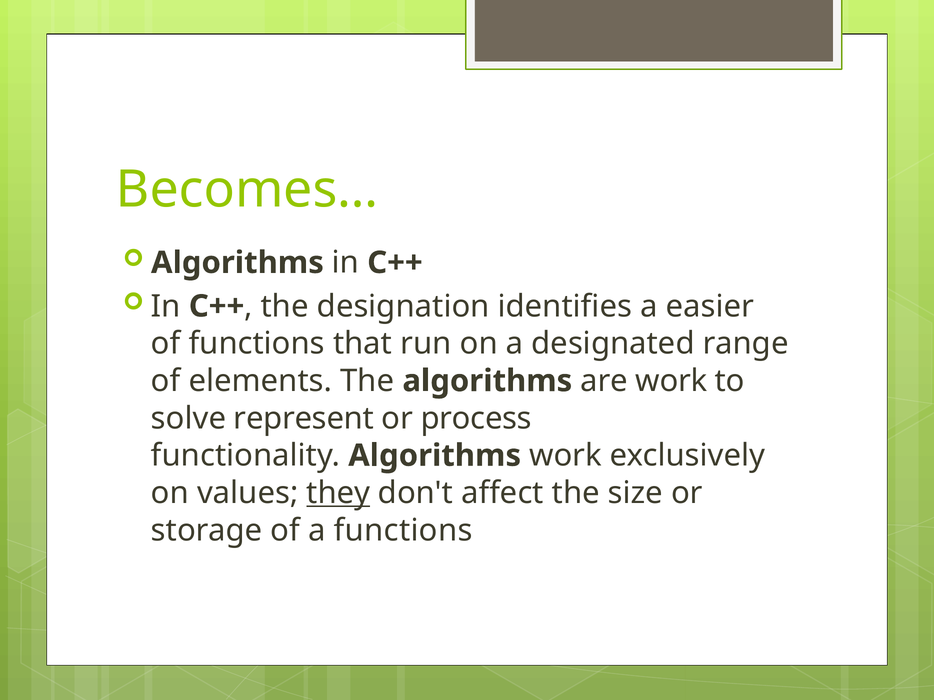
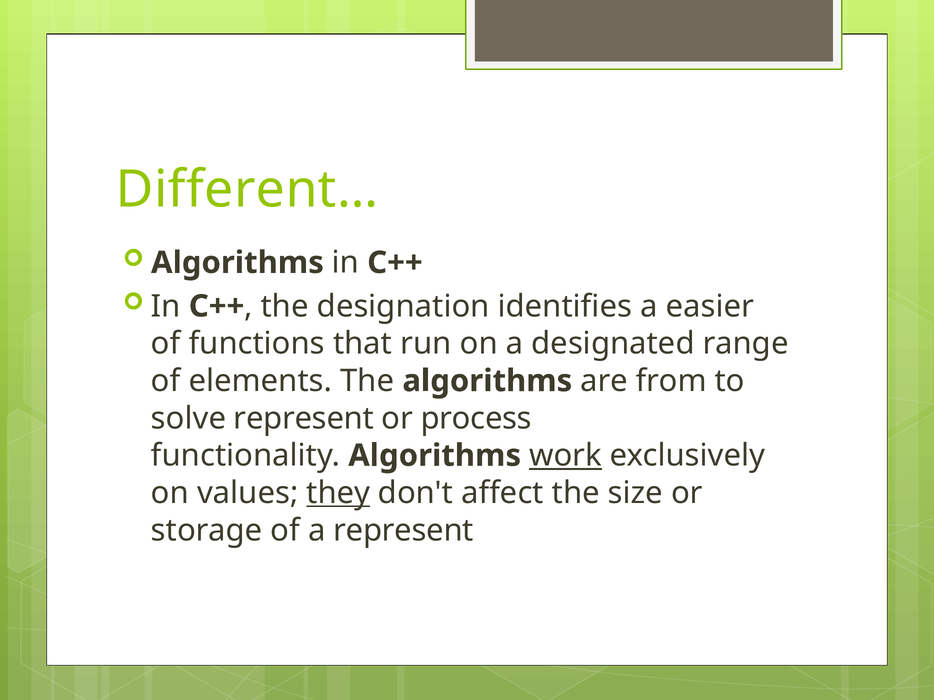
Becomes…: Becomes… -> Different…
are work: work -> from
work at (565, 456) underline: none -> present
a functions: functions -> represent
